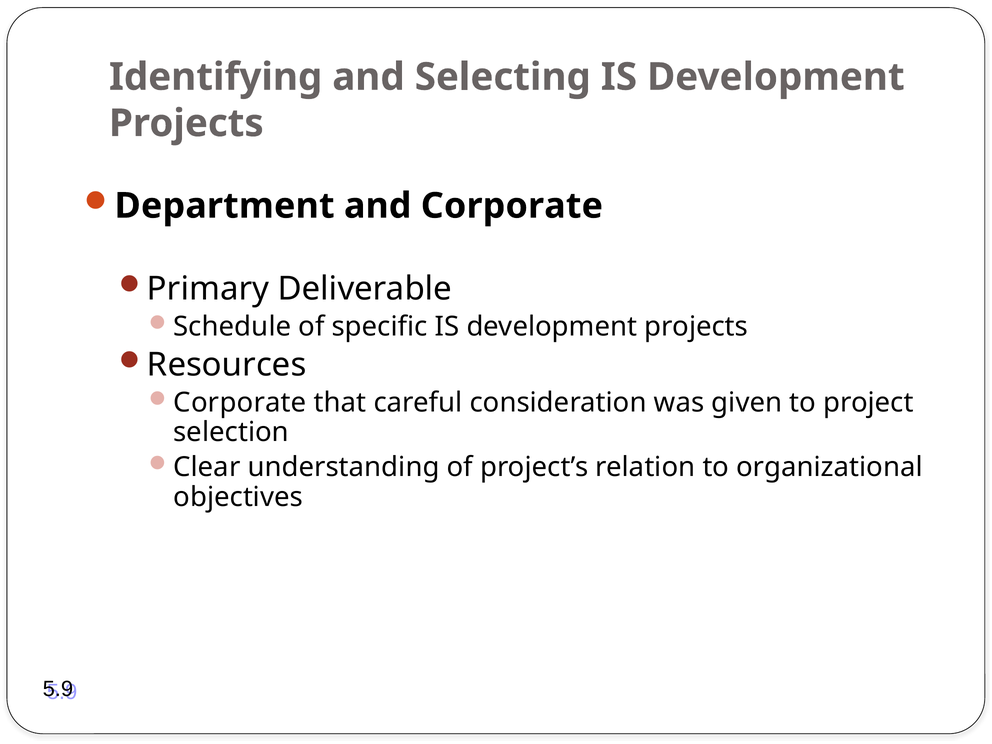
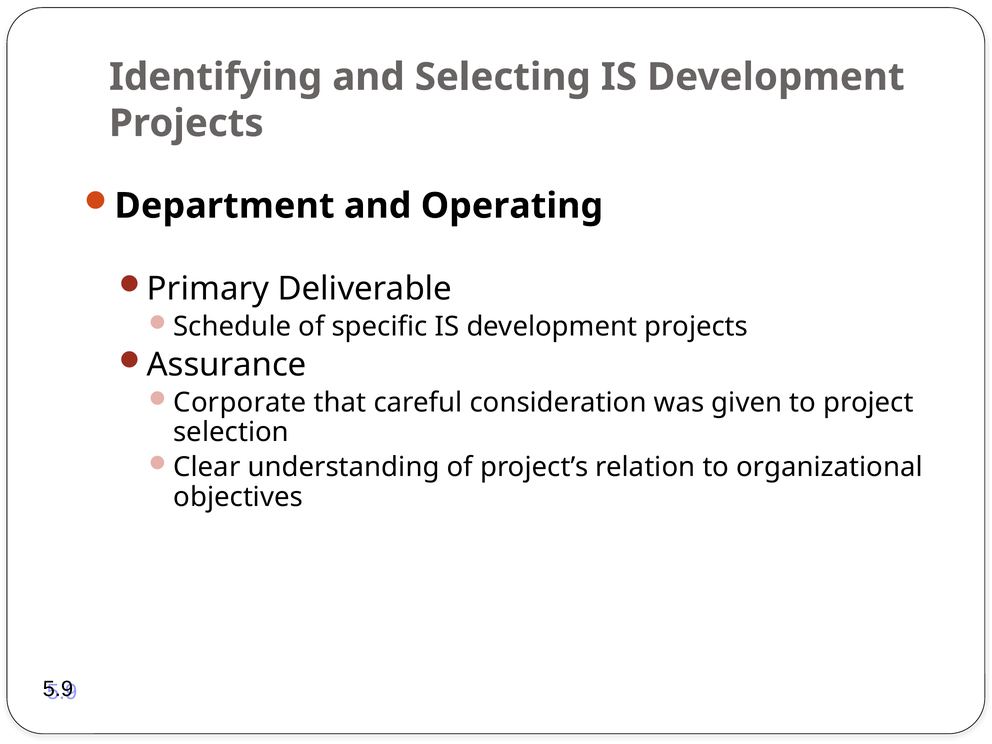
and Corporate: Corporate -> Operating
Resources: Resources -> Assurance
